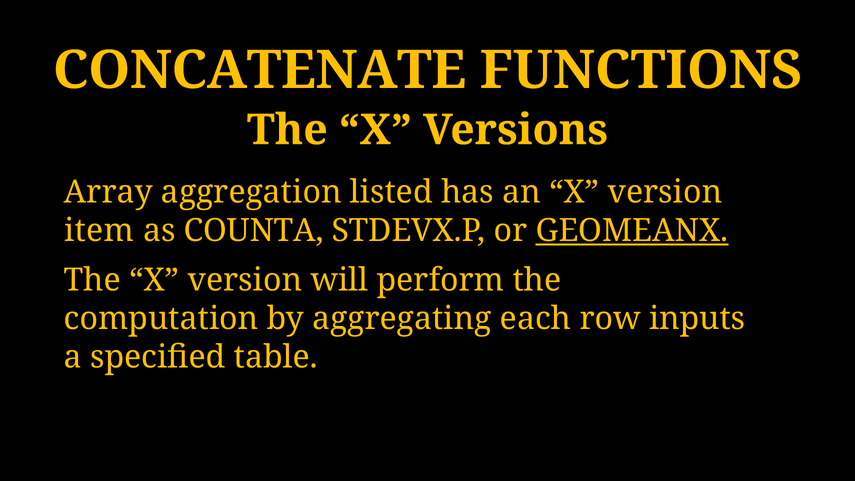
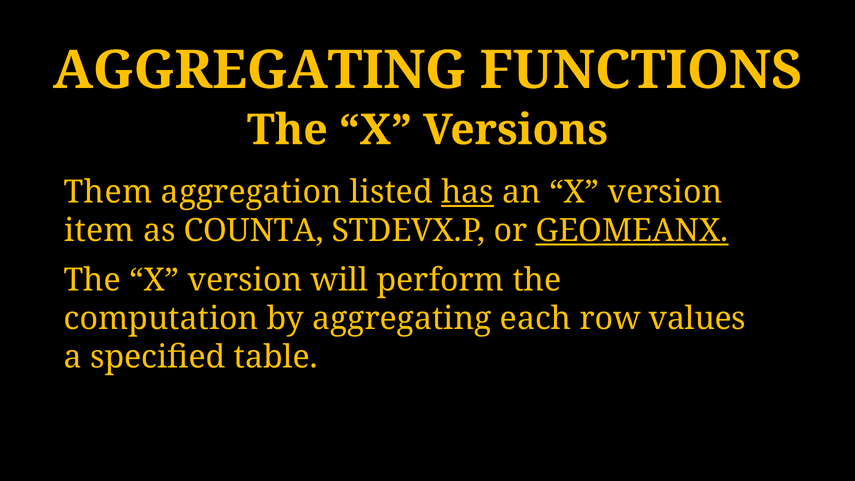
CONCATENATE at (260, 70): CONCATENATE -> AGGREGATING
Array: Array -> Them
has underline: none -> present
inputs: inputs -> values
